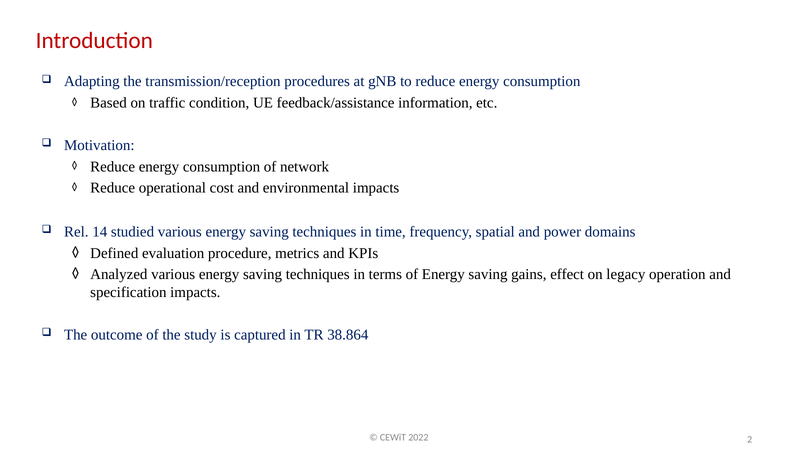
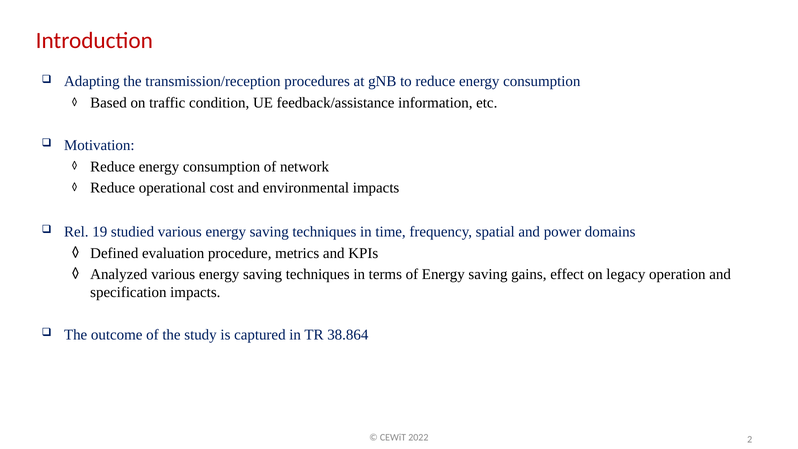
14: 14 -> 19
